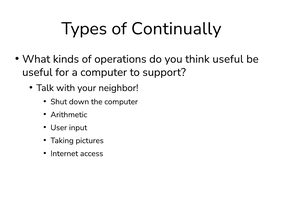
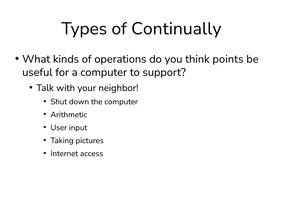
think useful: useful -> points
